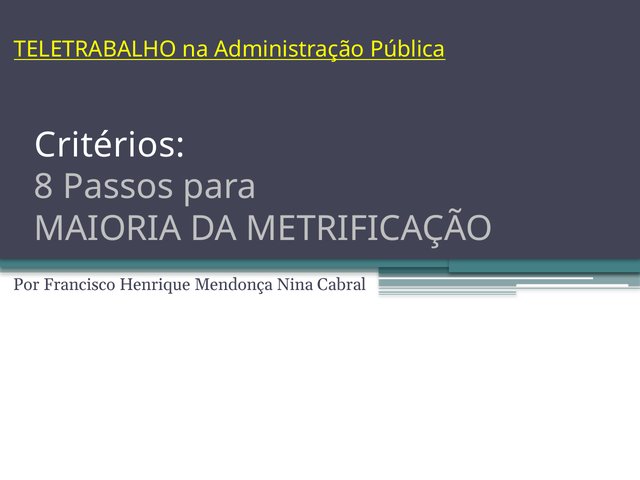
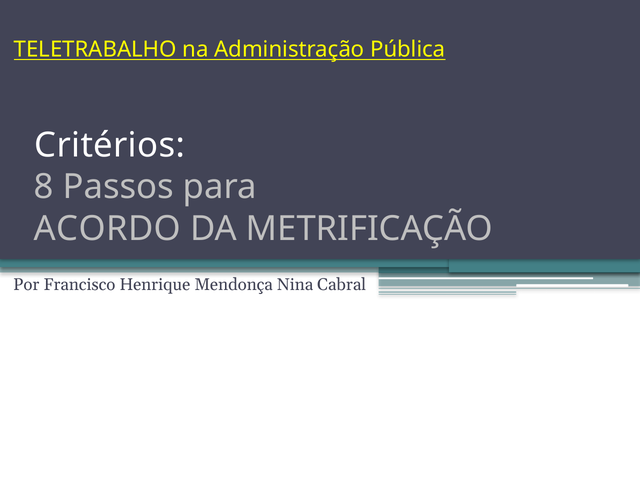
MAIORIA: MAIORIA -> ACORDO
